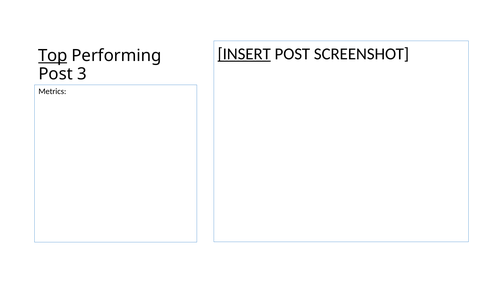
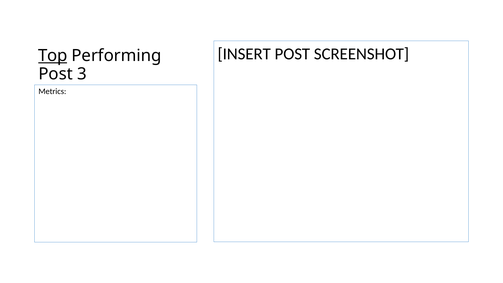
INSERT underline: present -> none
